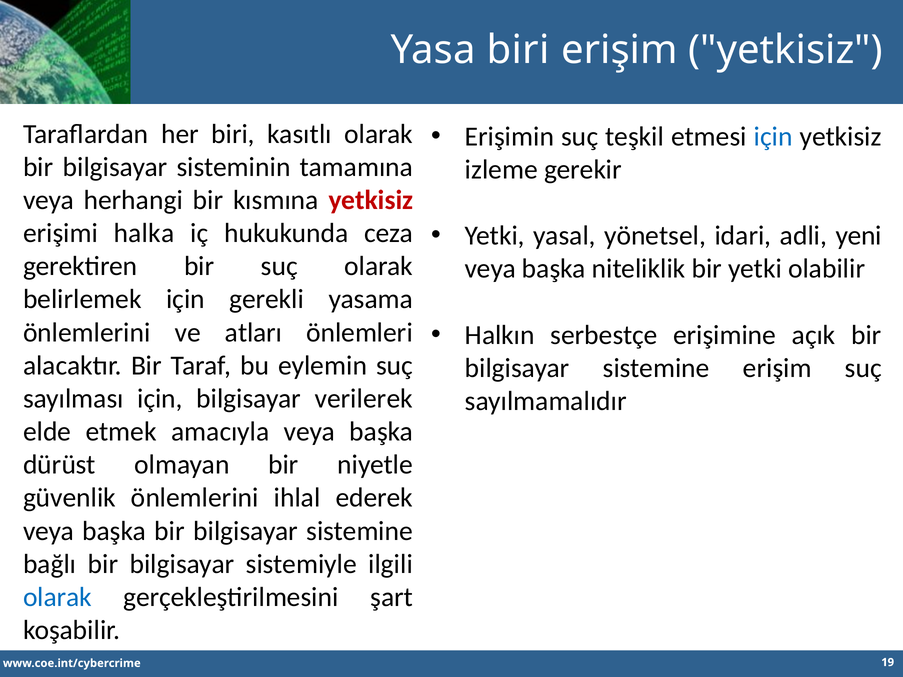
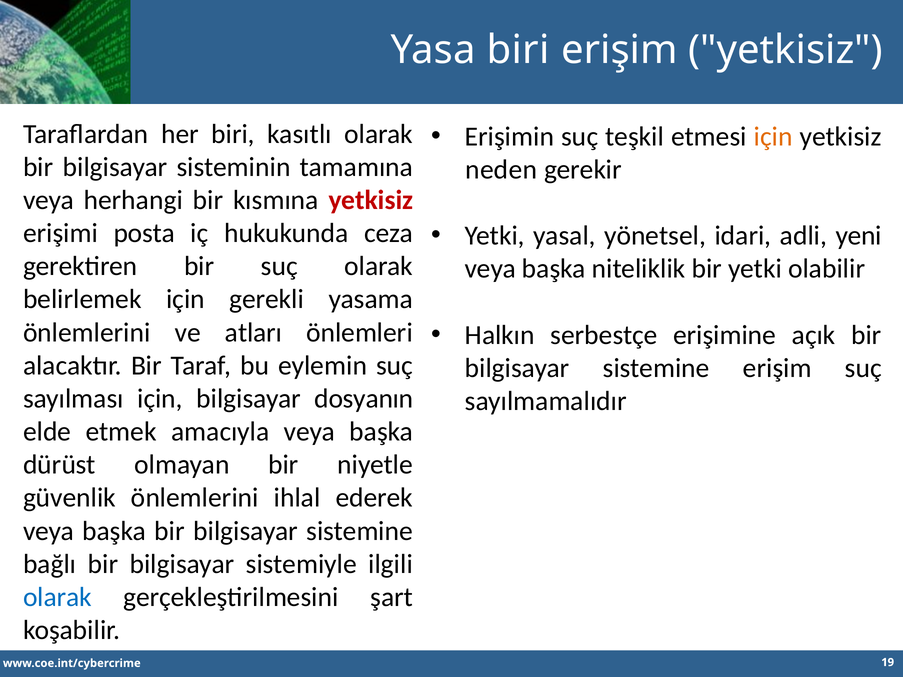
için at (773, 137) colour: blue -> orange
izleme: izleme -> neden
halka: halka -> posta
verilerek: verilerek -> dosyanın
